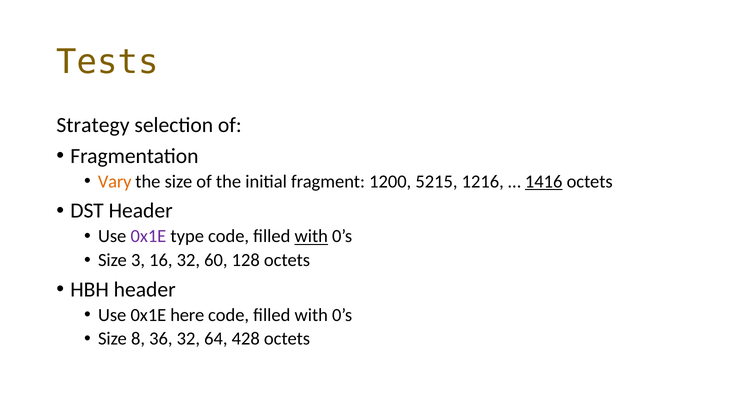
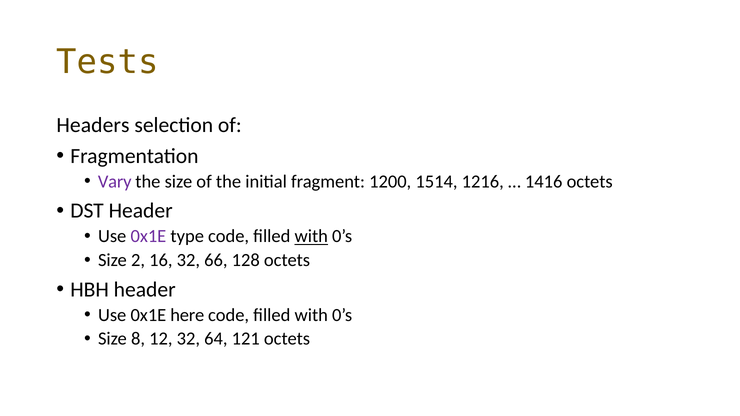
Strategy: Strategy -> Headers
Vary colour: orange -> purple
5215: 5215 -> 1514
1416 underline: present -> none
3: 3 -> 2
60: 60 -> 66
36: 36 -> 12
428: 428 -> 121
